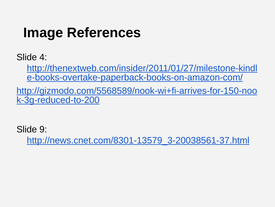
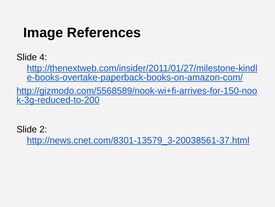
9: 9 -> 2
